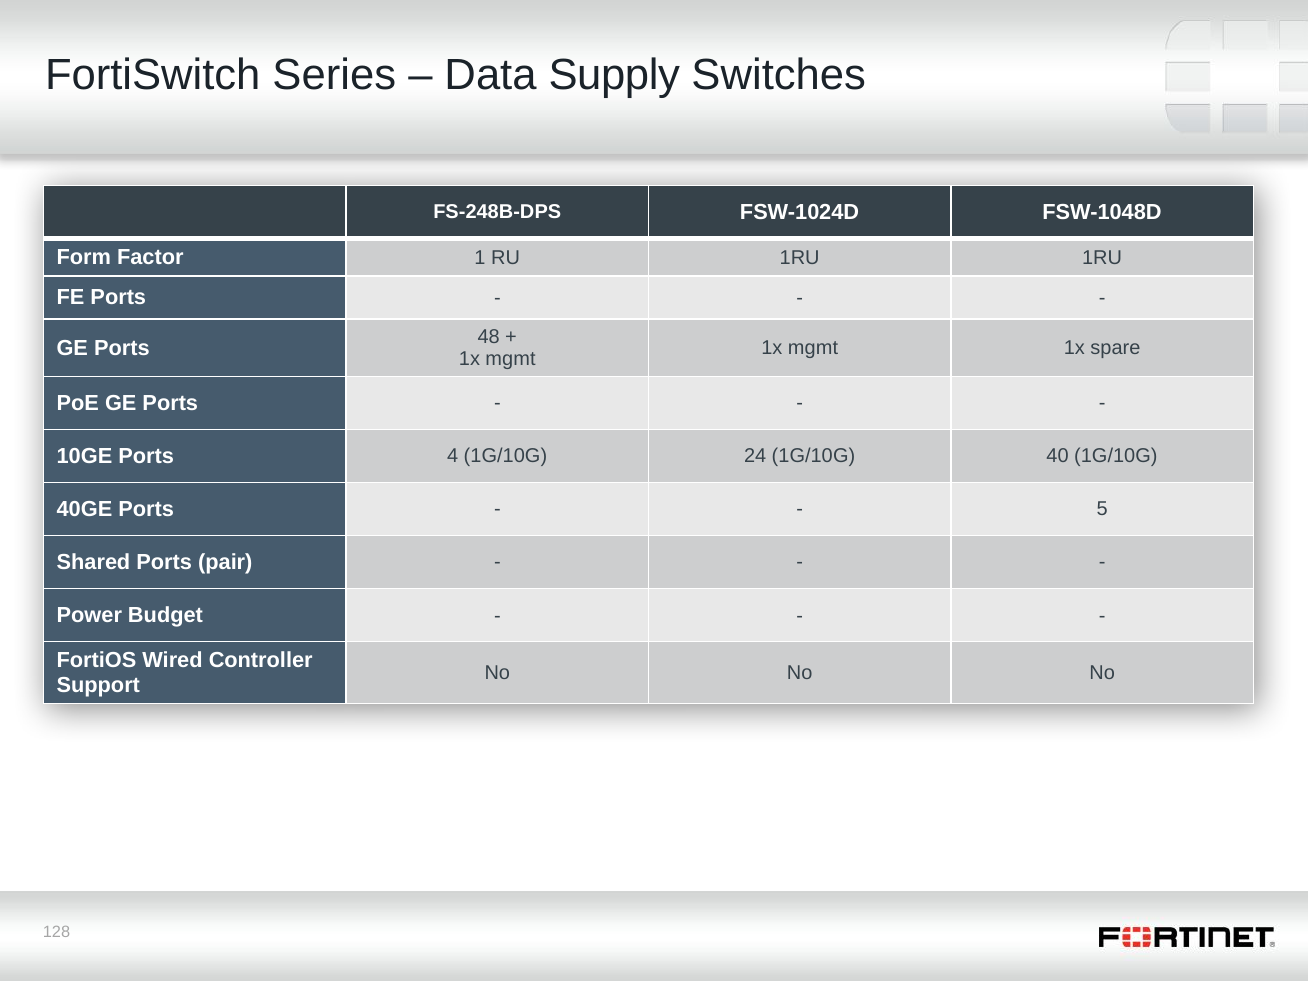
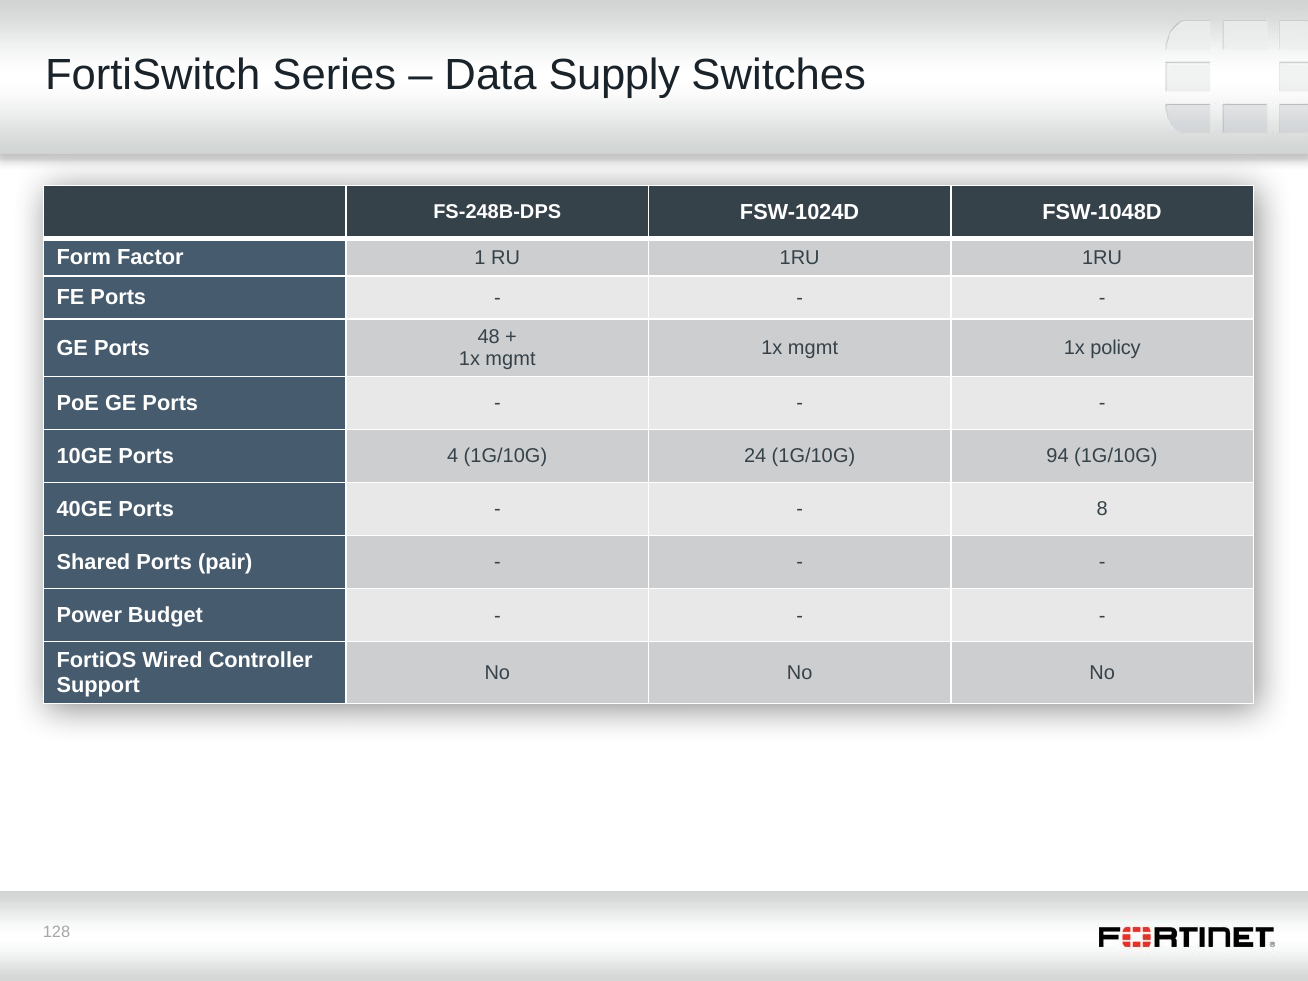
spare: spare -> policy
40: 40 -> 94
5: 5 -> 8
